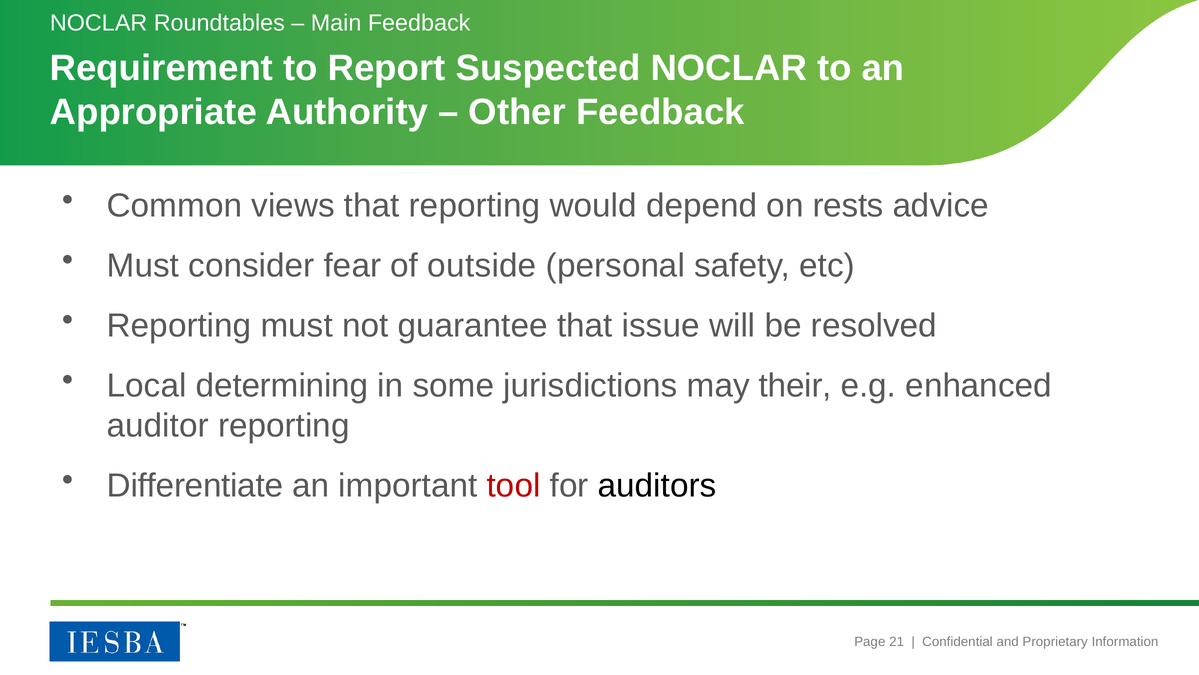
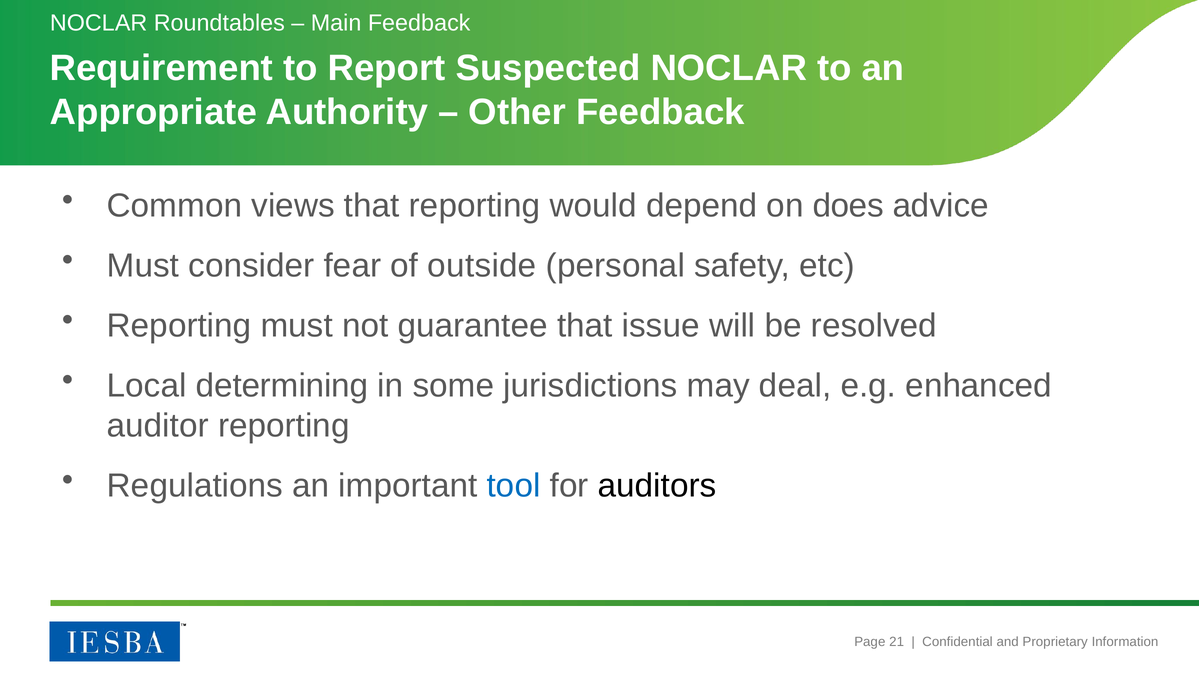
rests: rests -> does
their: their -> deal
Differentiate: Differentiate -> Regulations
tool colour: red -> blue
